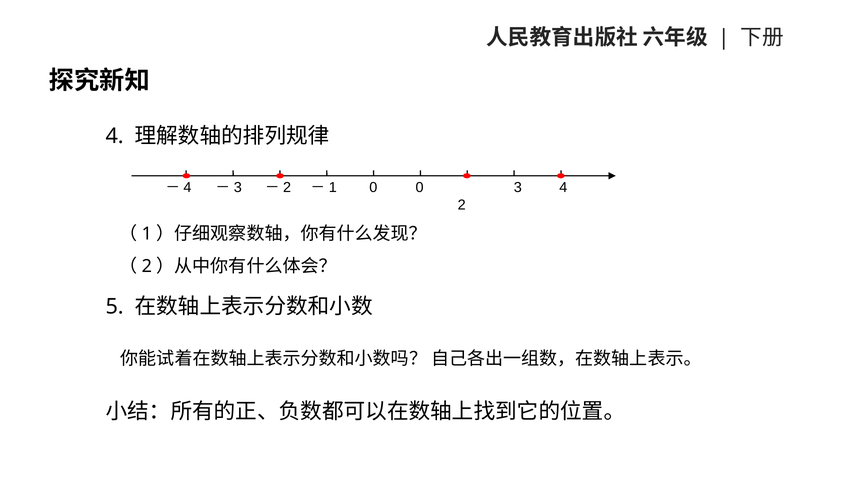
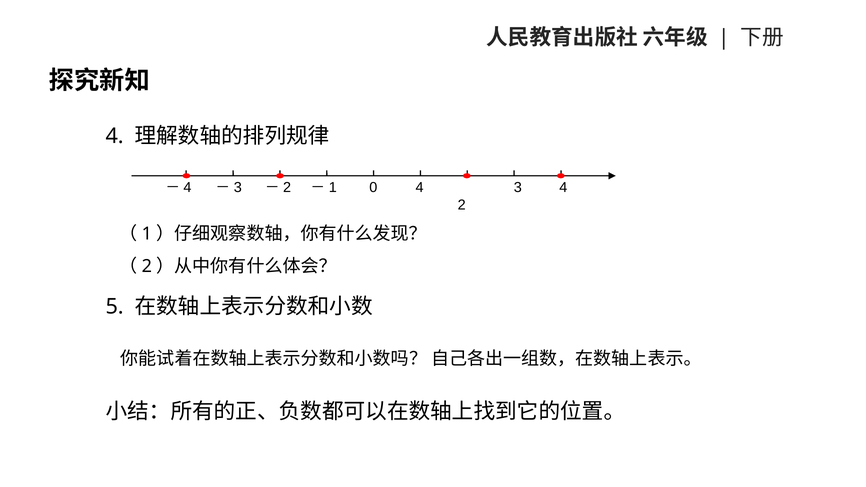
0 0: 0 -> 4
